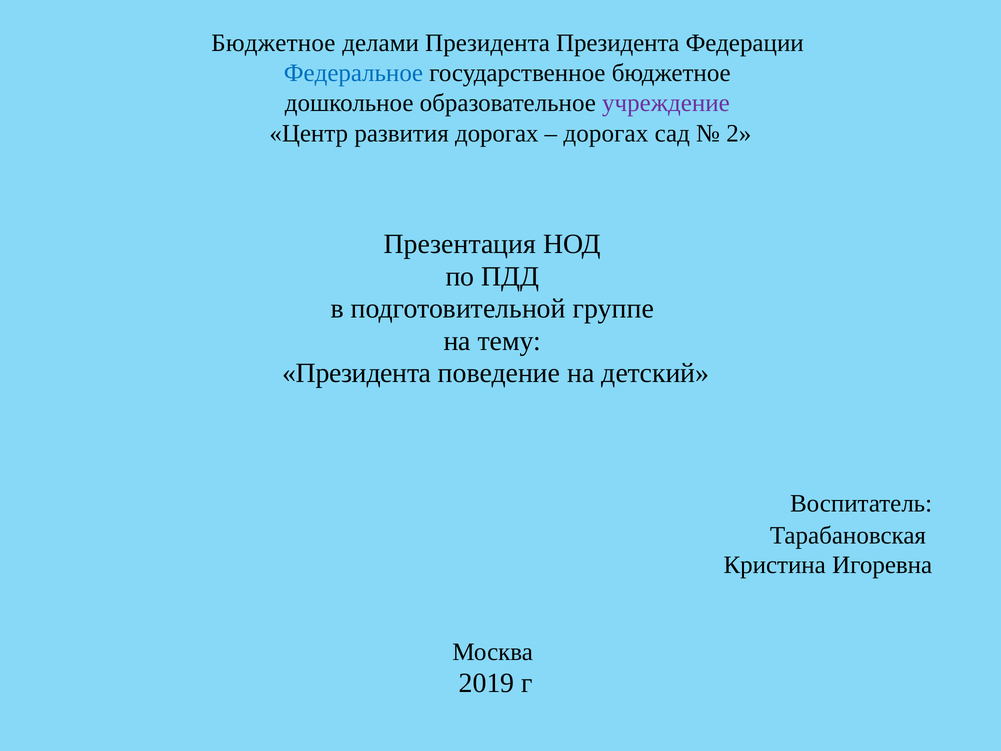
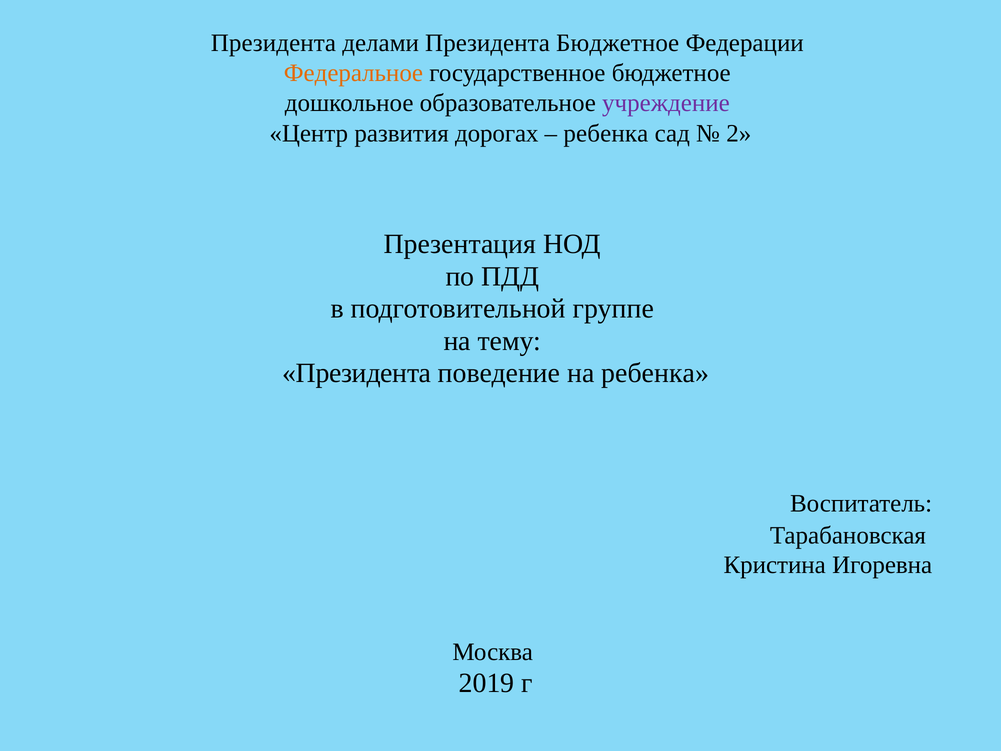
Бюджетное at (273, 43): Бюджетное -> Президента
Президента Президента: Президента -> Бюджетное
Федеральное colour: blue -> orange
дорогах at (606, 133): дорогах -> ребенка
на детский: детский -> ребенка
